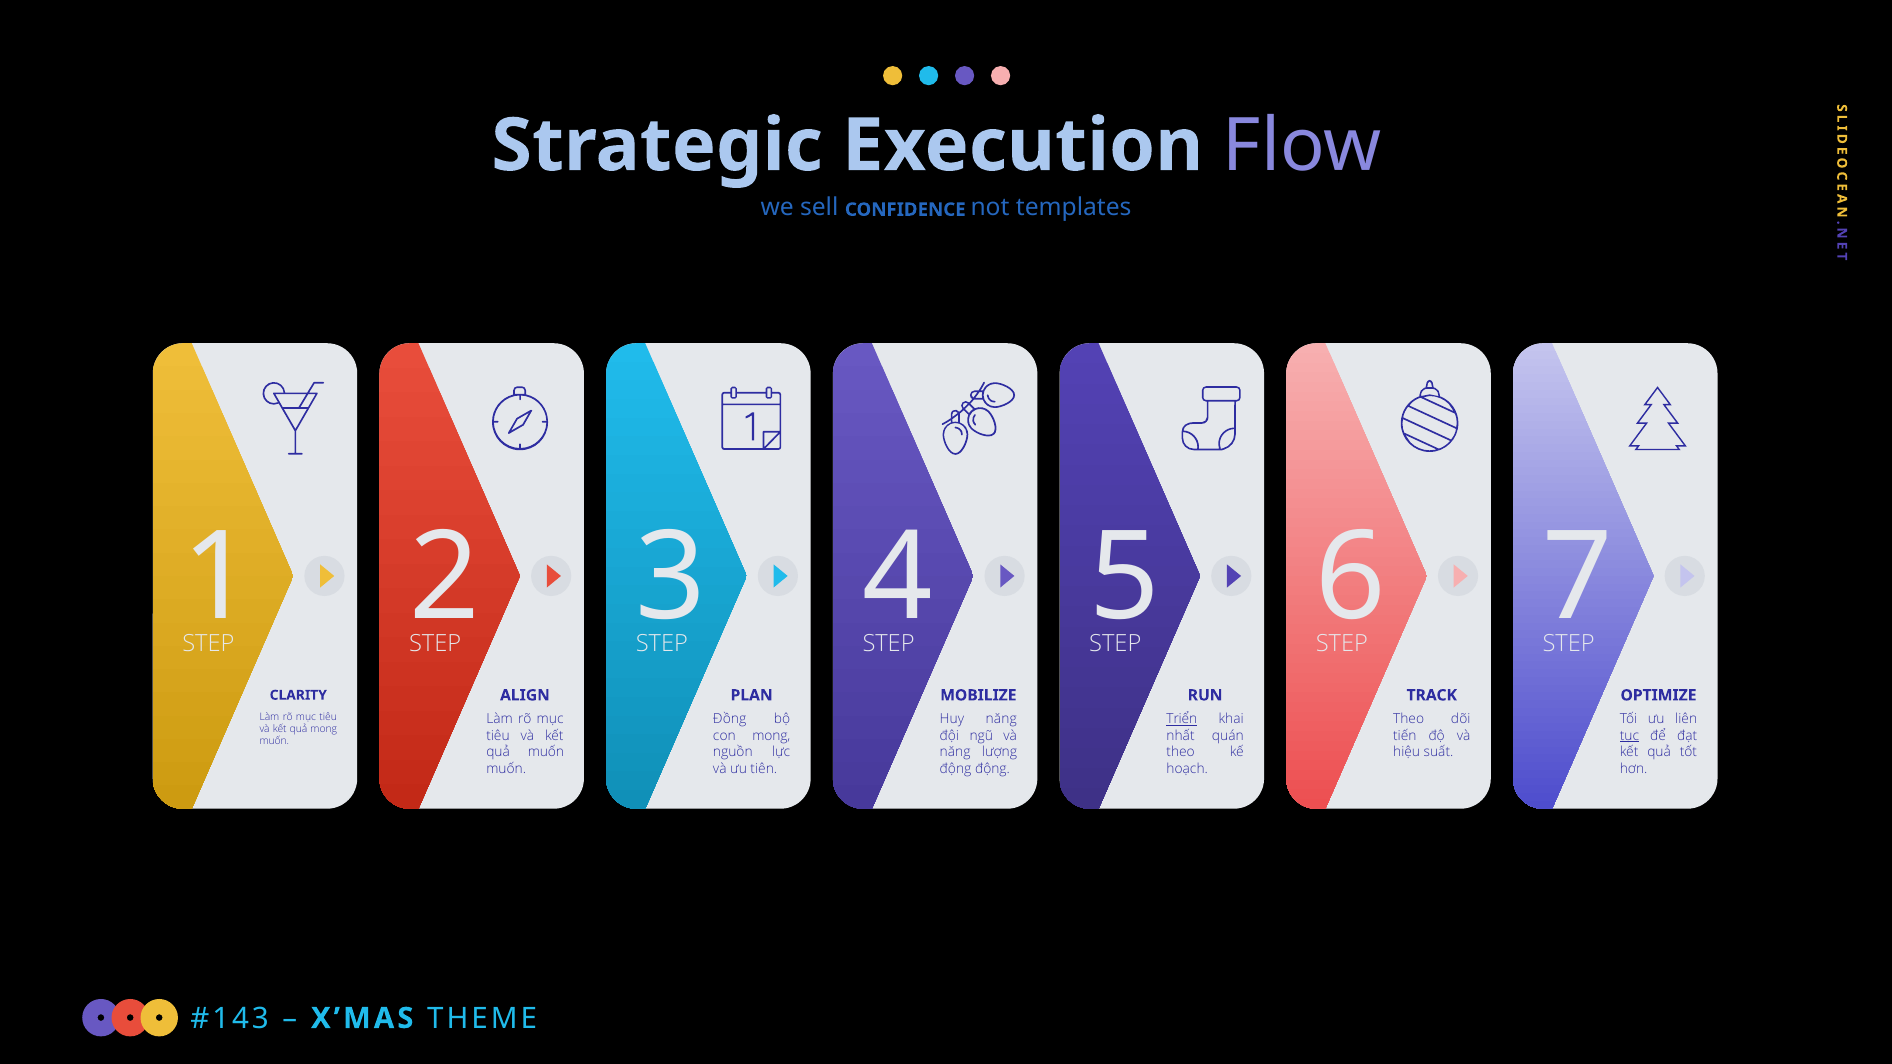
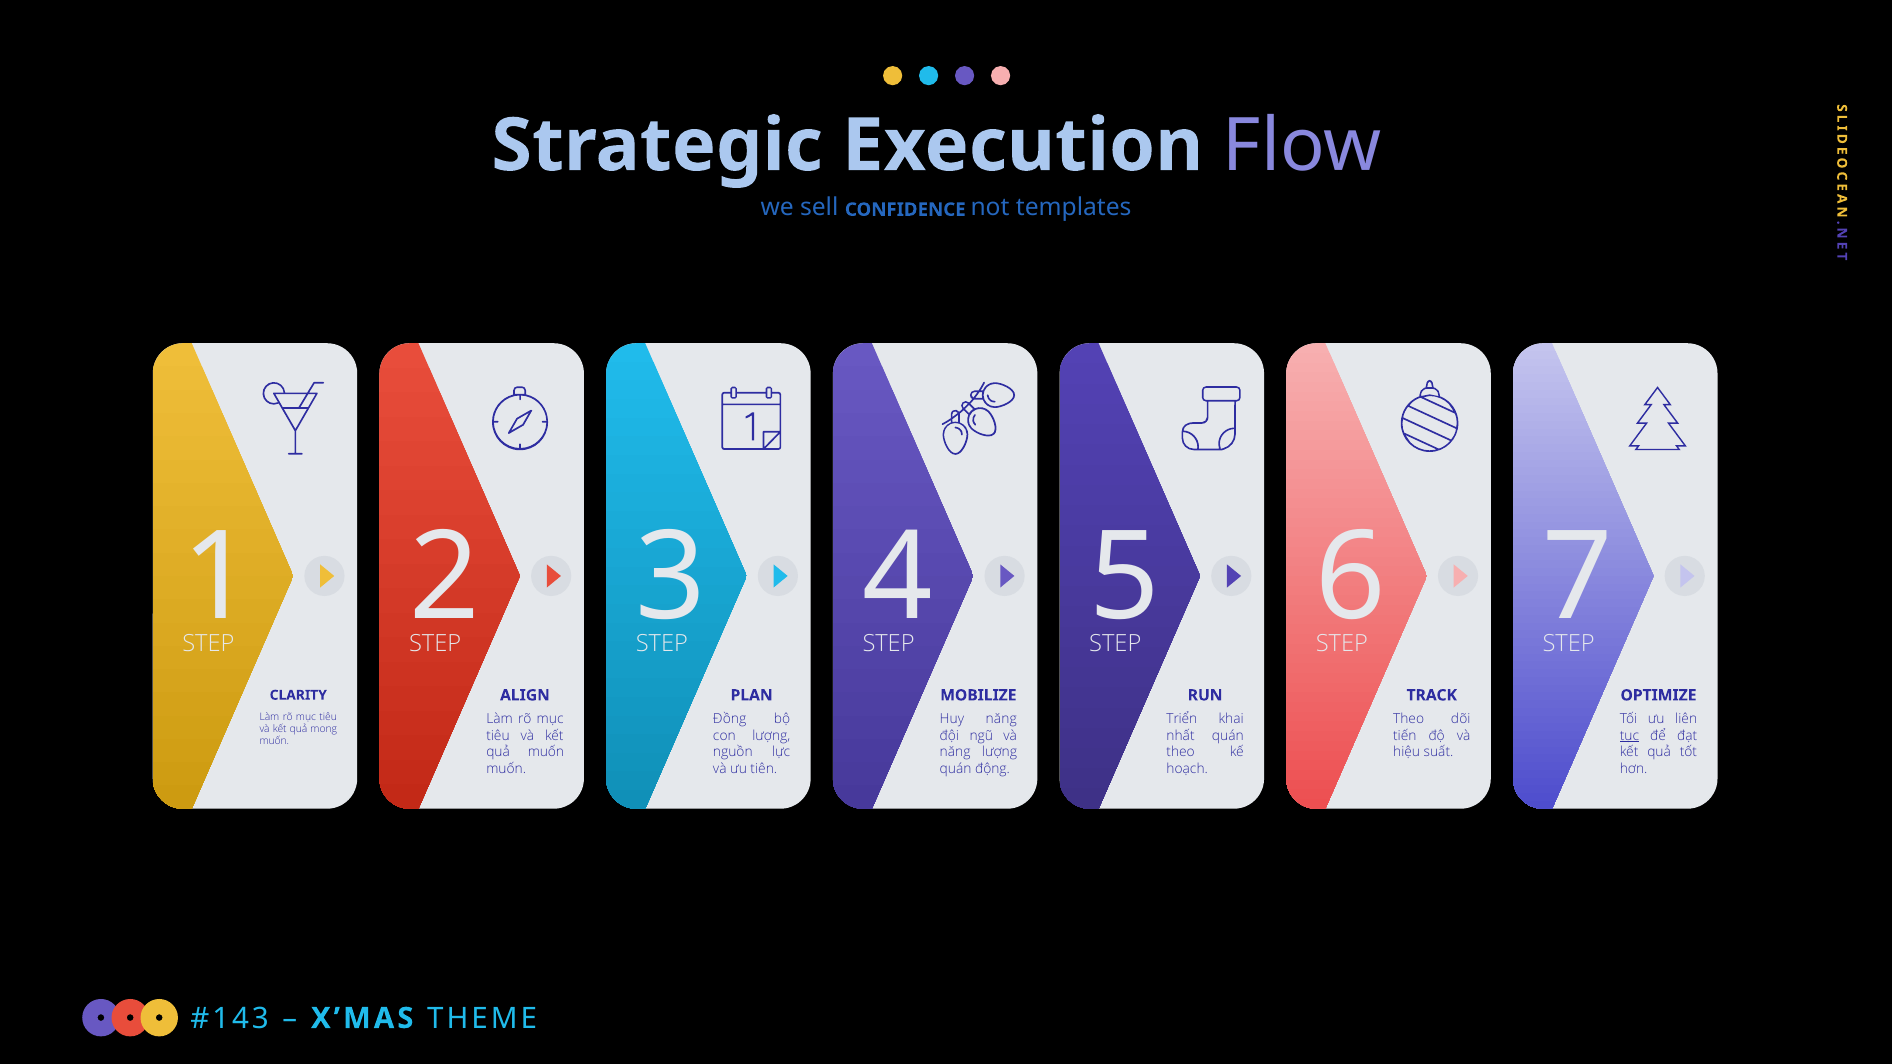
Triển underline: present -> none
con mong: mong -> lượng
động at (956, 769): động -> quán
